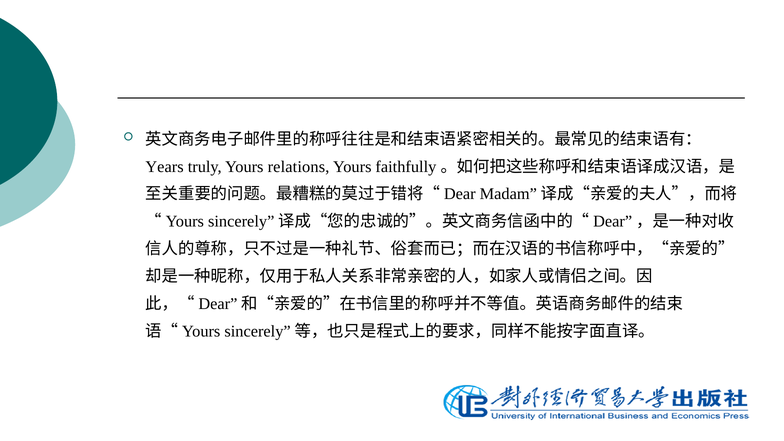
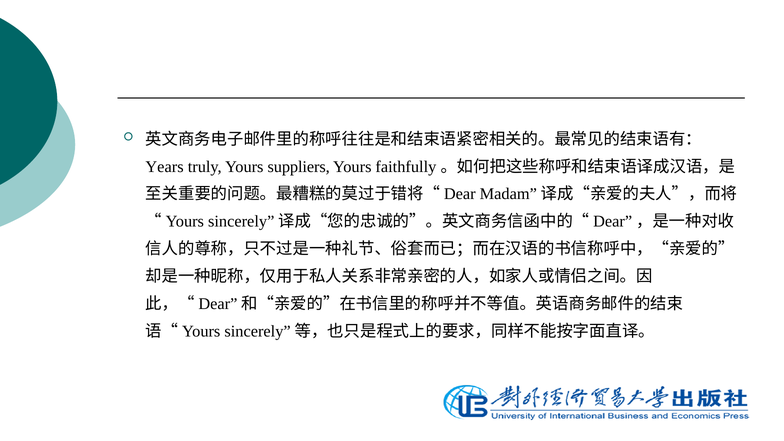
relations: relations -> suppliers
